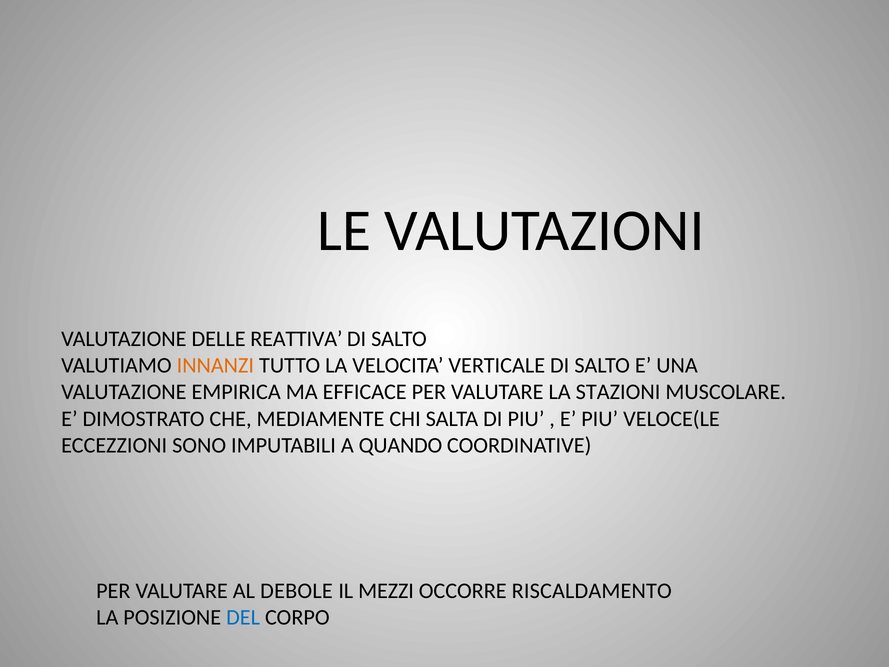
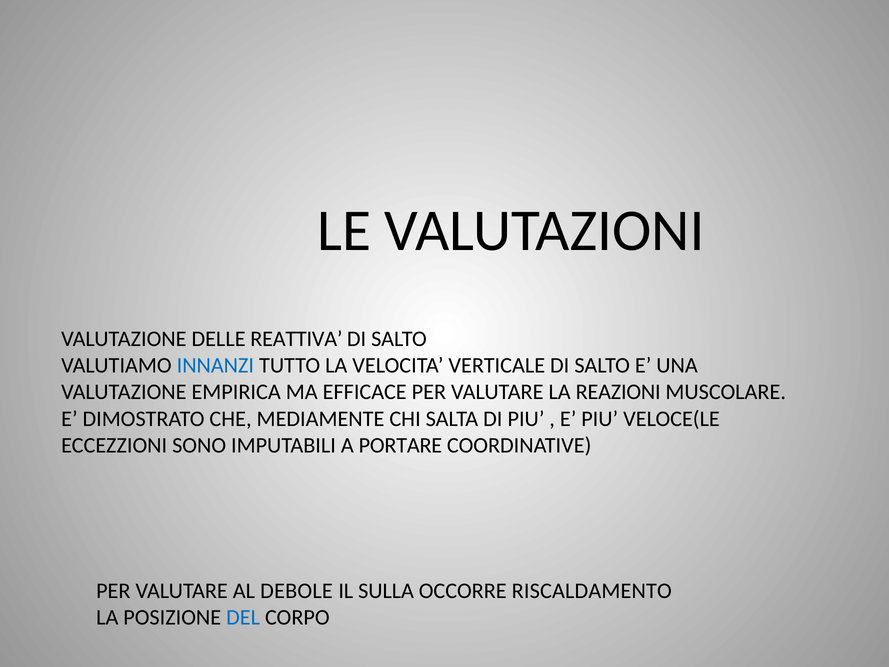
INNANZI colour: orange -> blue
STAZIONI: STAZIONI -> REAZIONI
QUANDO: QUANDO -> PORTARE
MEZZI: MEZZI -> SULLA
